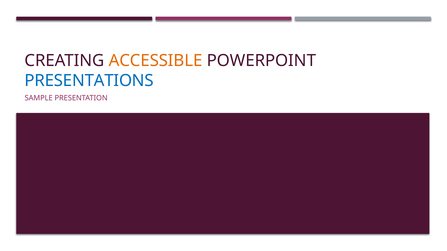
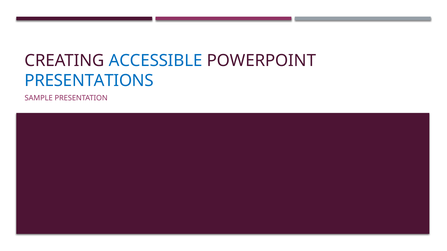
ACCESSIBLE colour: orange -> blue
